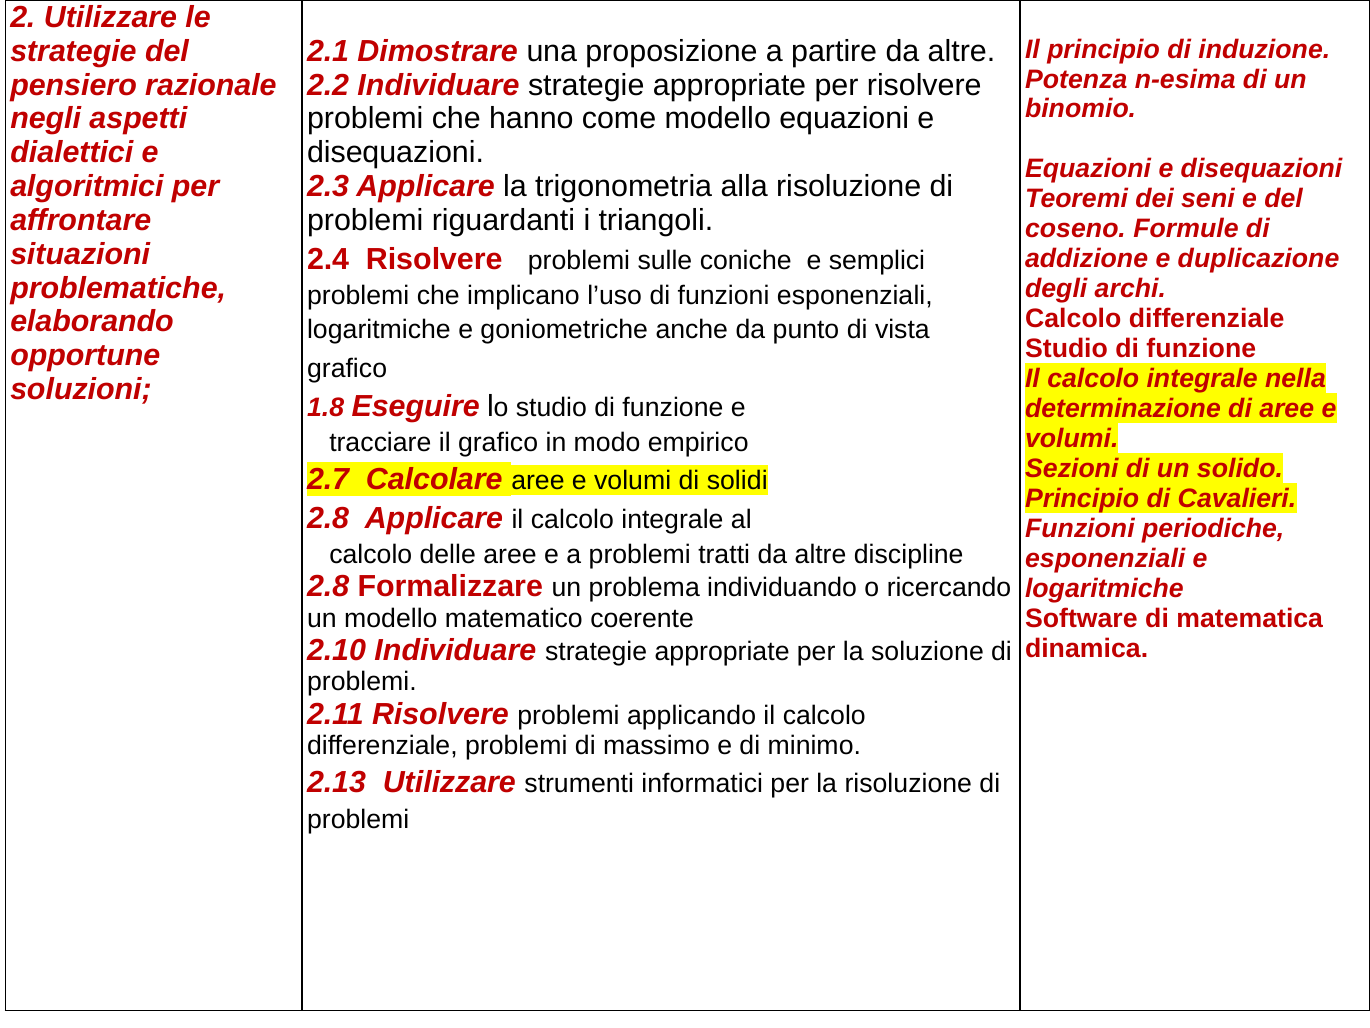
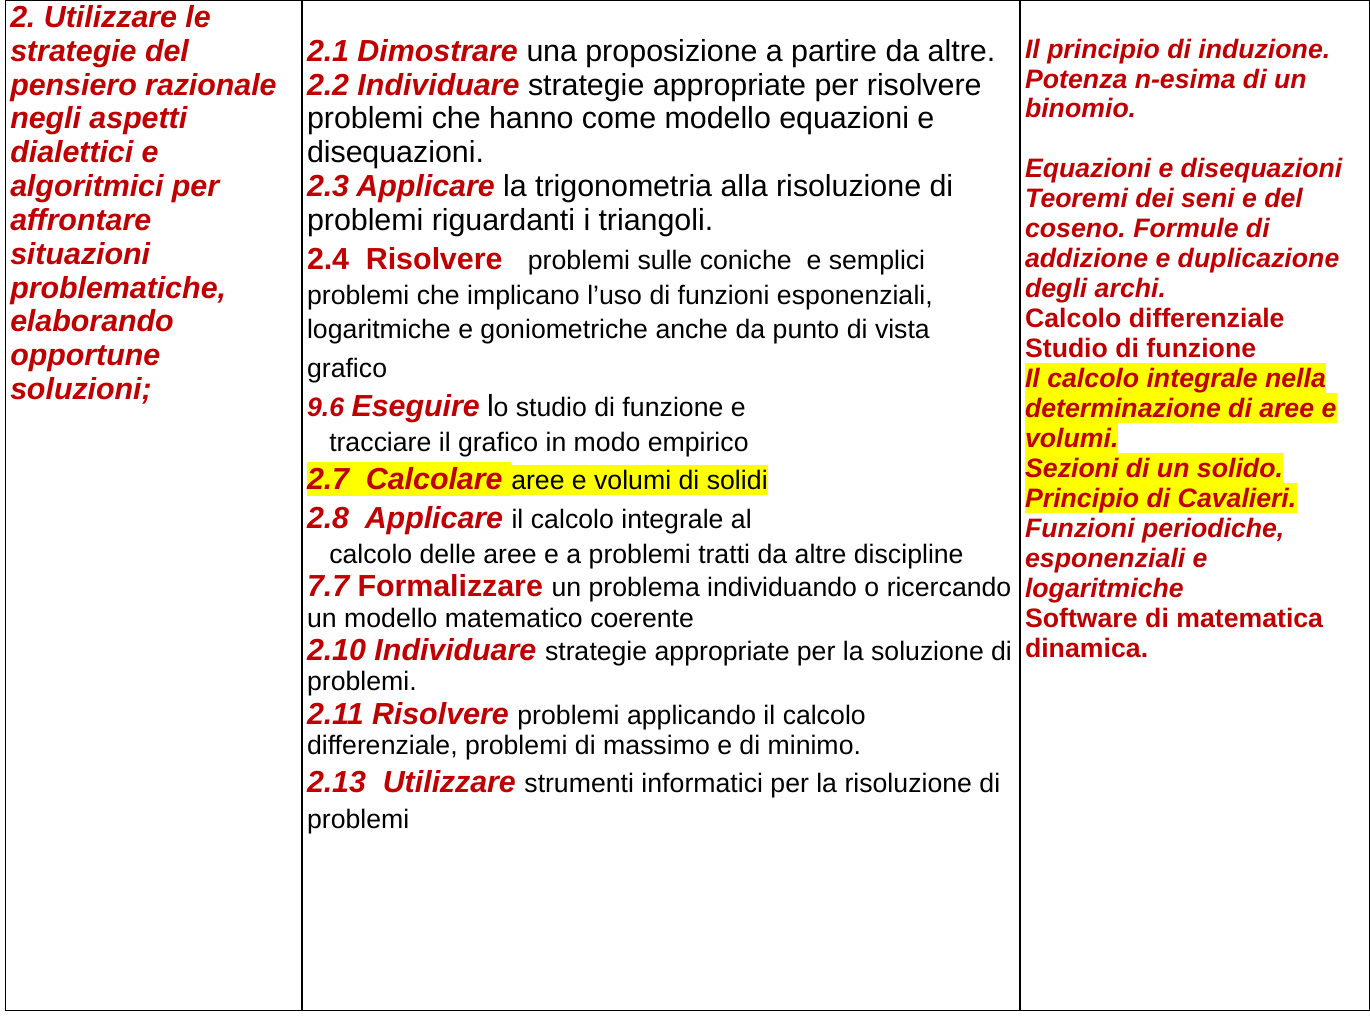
1.8: 1.8 -> 9.6
2.8 at (328, 586): 2.8 -> 7.7
